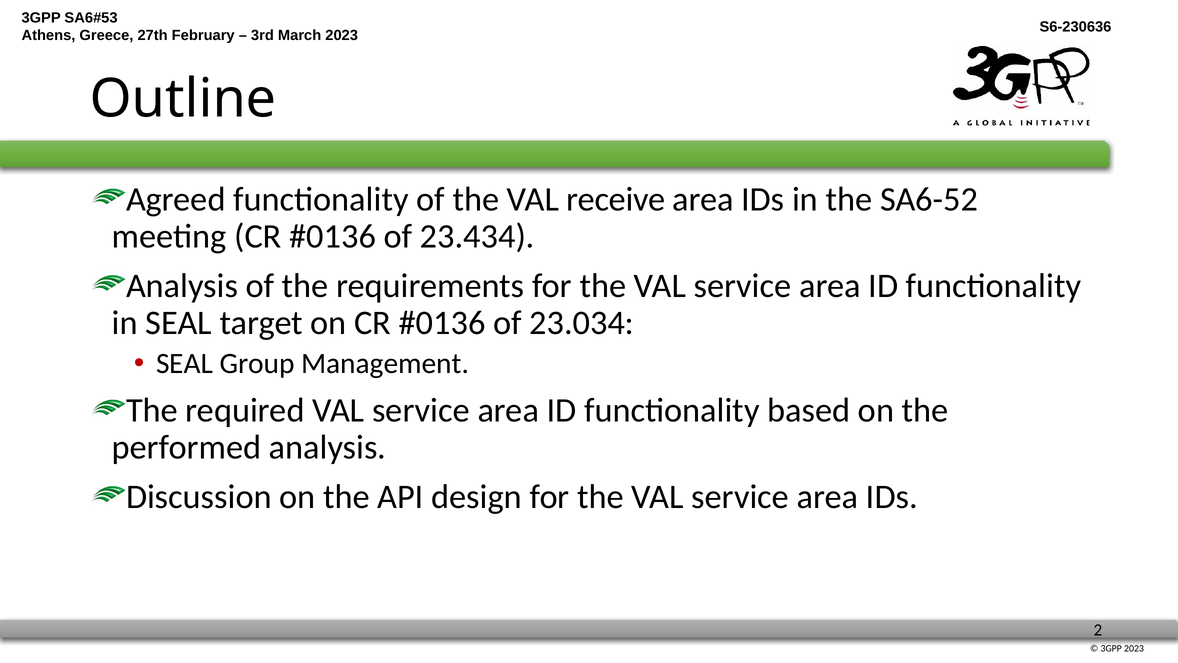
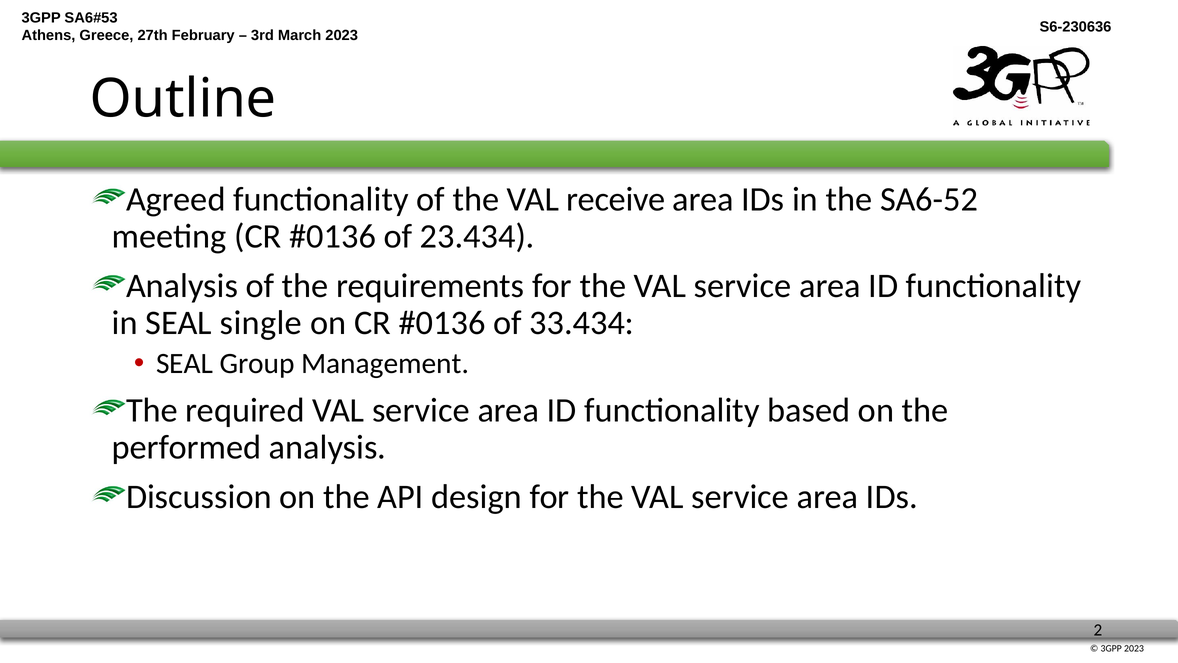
target: target -> single
23.034: 23.034 -> 33.434
